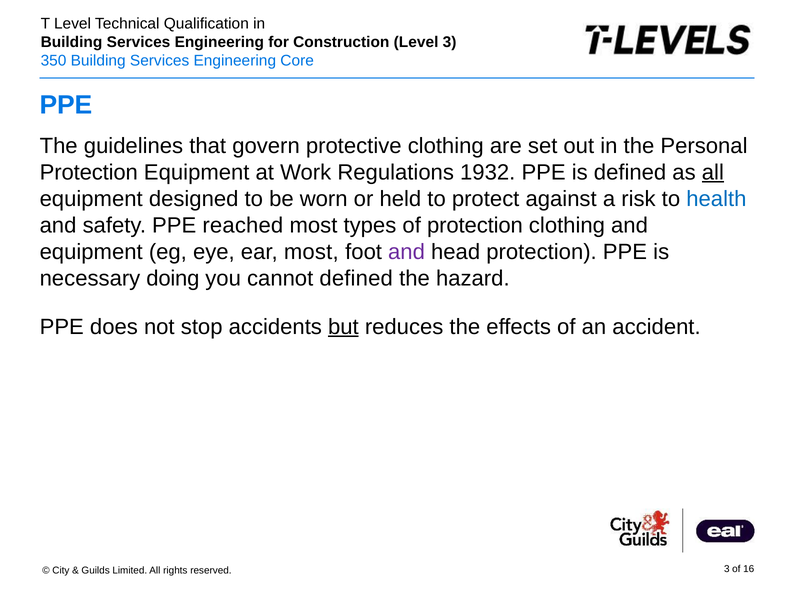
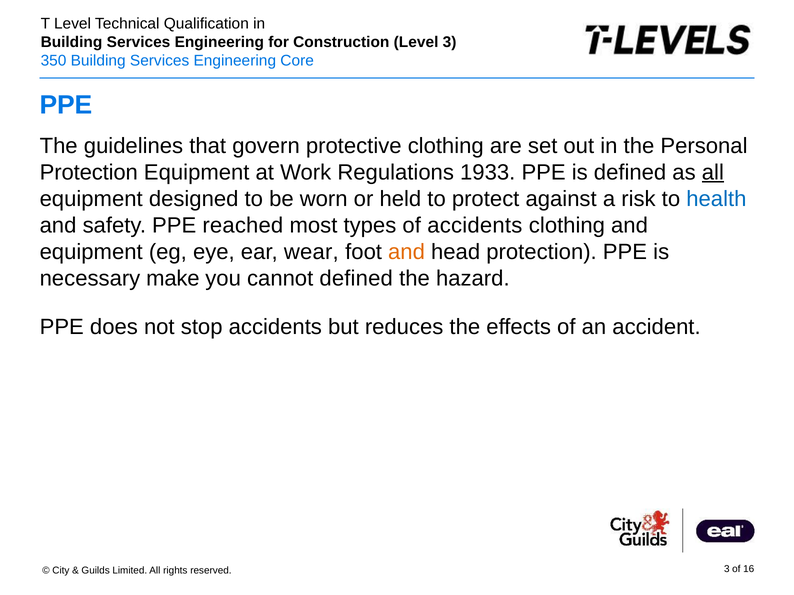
1932: 1932 -> 1933
of protection: protection -> accidents
ear most: most -> wear
and at (407, 252) colour: purple -> orange
doing: doing -> make
but underline: present -> none
